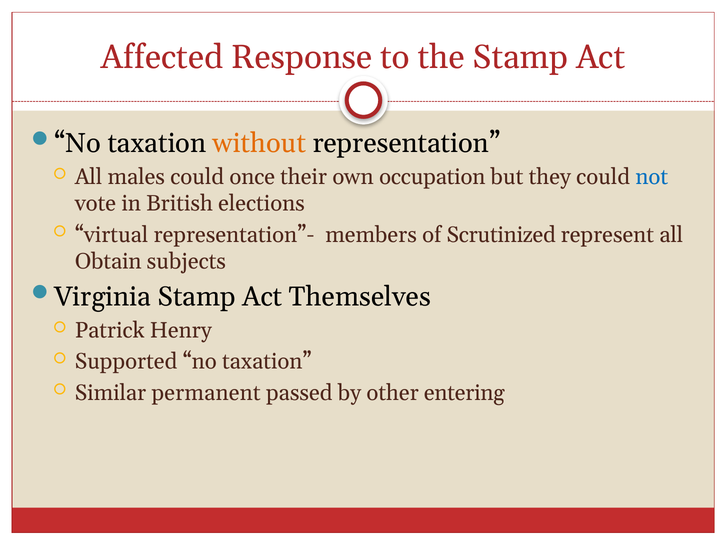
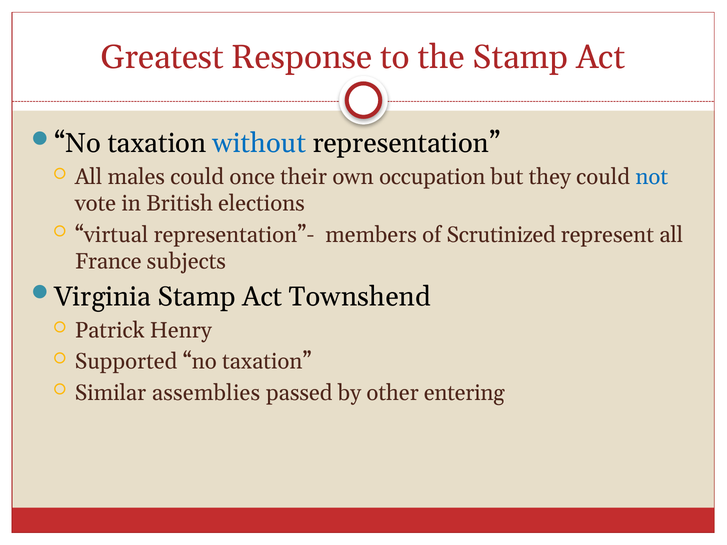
Affected: Affected -> Greatest
without colour: orange -> blue
Obtain: Obtain -> France
Themselves: Themselves -> Townshend
permanent: permanent -> assemblies
